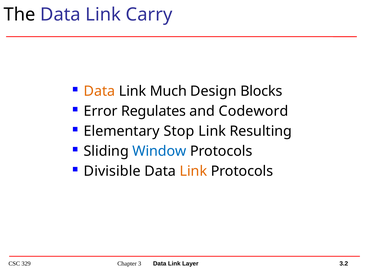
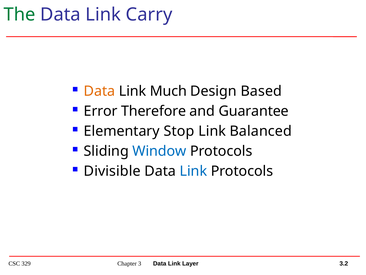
The colour: black -> green
Blocks: Blocks -> Based
Regulates: Regulates -> Therefore
Codeword: Codeword -> Guarantee
Resulting: Resulting -> Balanced
Link at (193, 171) colour: orange -> blue
